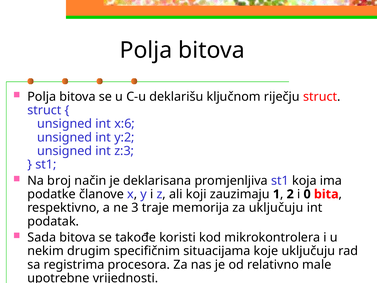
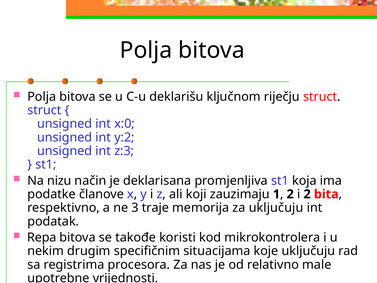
x:6: x:6 -> x:0
broj: broj -> nizu
i 0: 0 -> 2
Sada: Sada -> Repa
